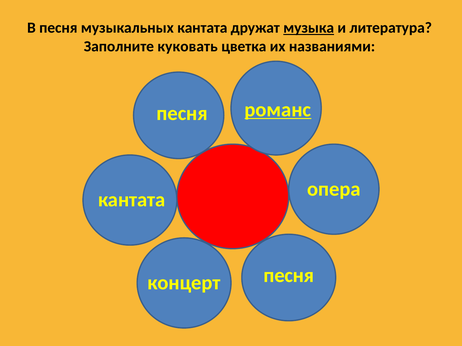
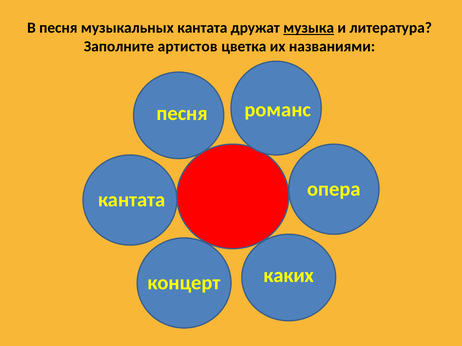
куковать: куковать -> артистов
романс underline: present -> none
песня at (289, 276): песня -> каких
